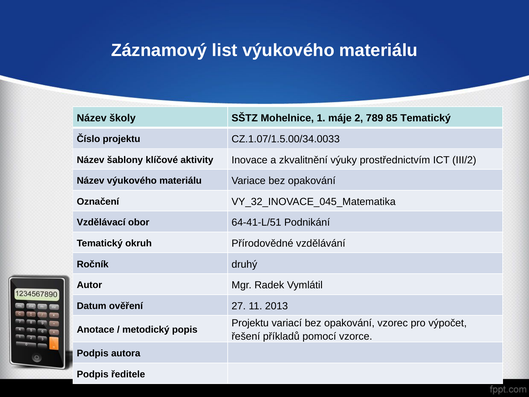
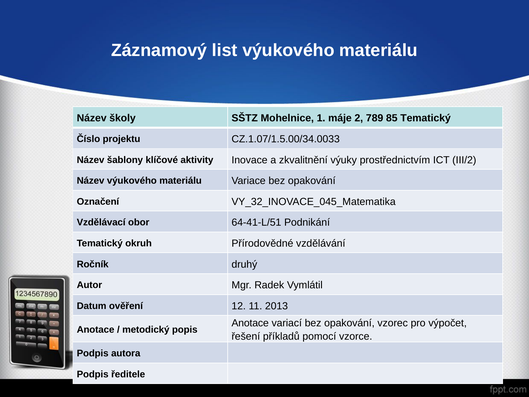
27: 27 -> 12
Projektu at (250, 323): Projektu -> Anotace
